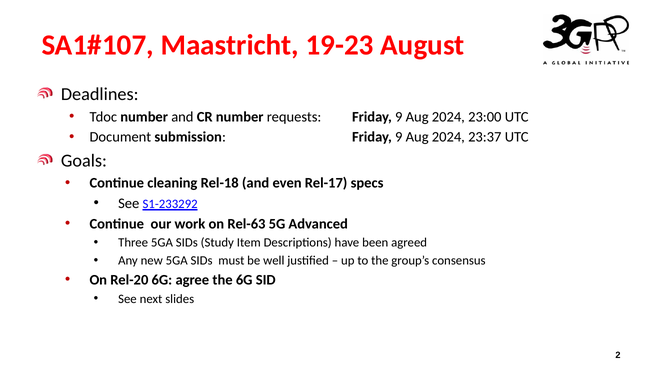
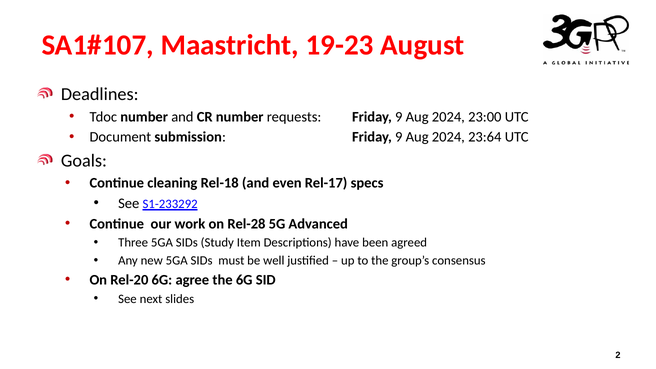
23:37: 23:37 -> 23:64
Rel-63: Rel-63 -> Rel-28
